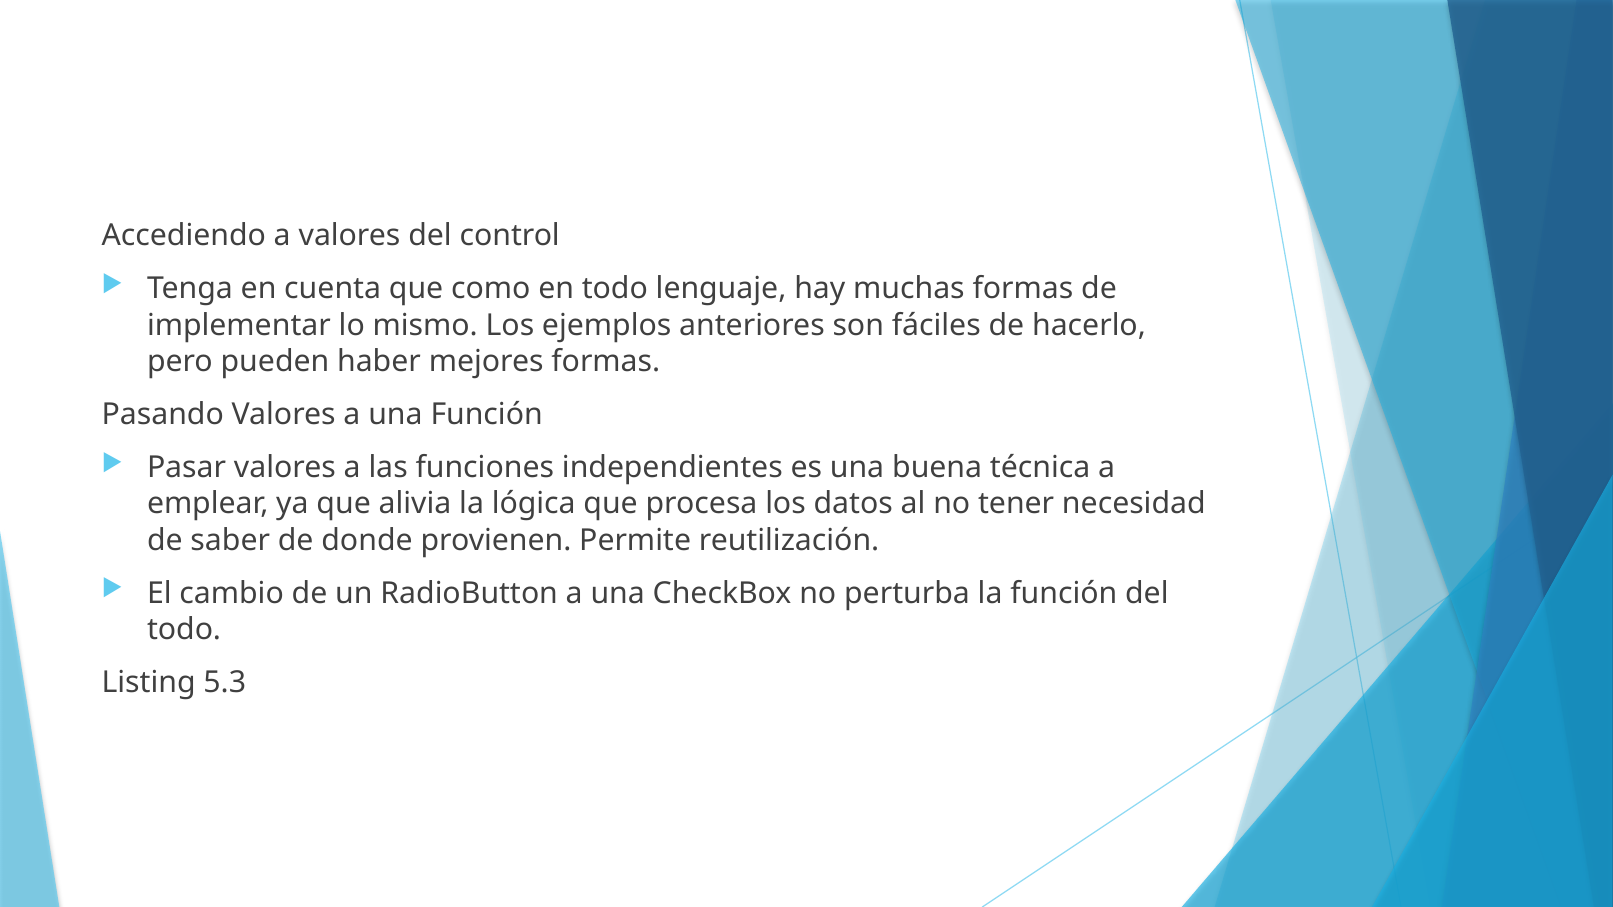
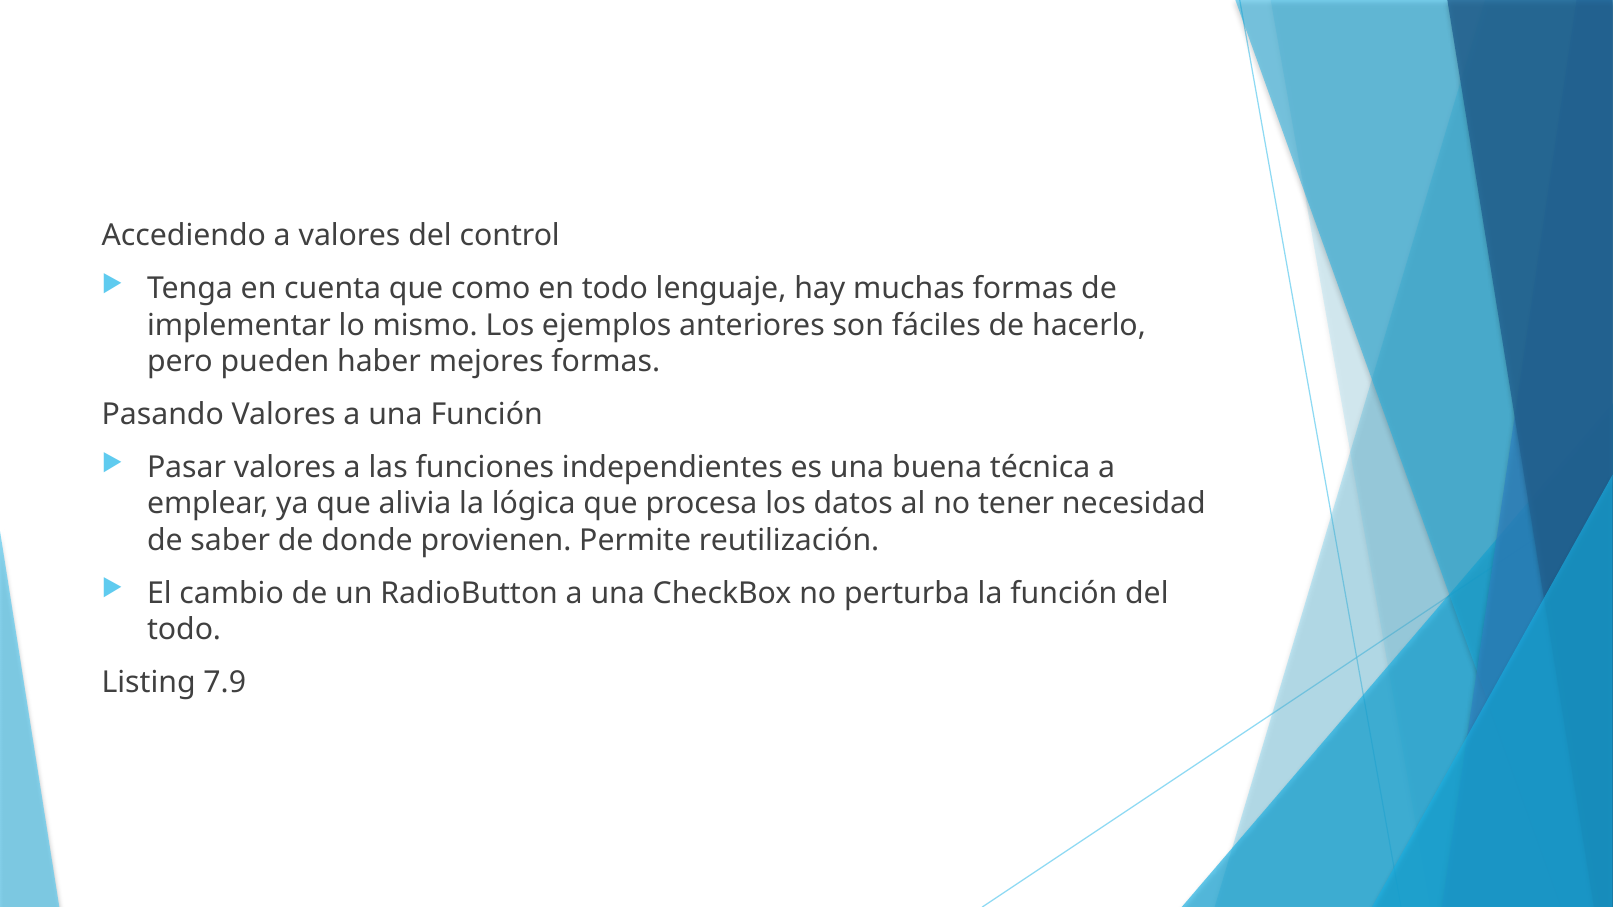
5.3: 5.3 -> 7.9
